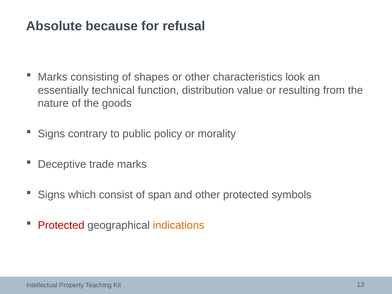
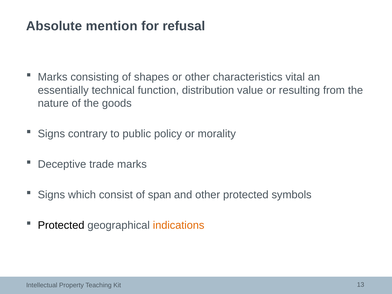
because: because -> mention
look: look -> vital
Protected at (61, 225) colour: red -> black
